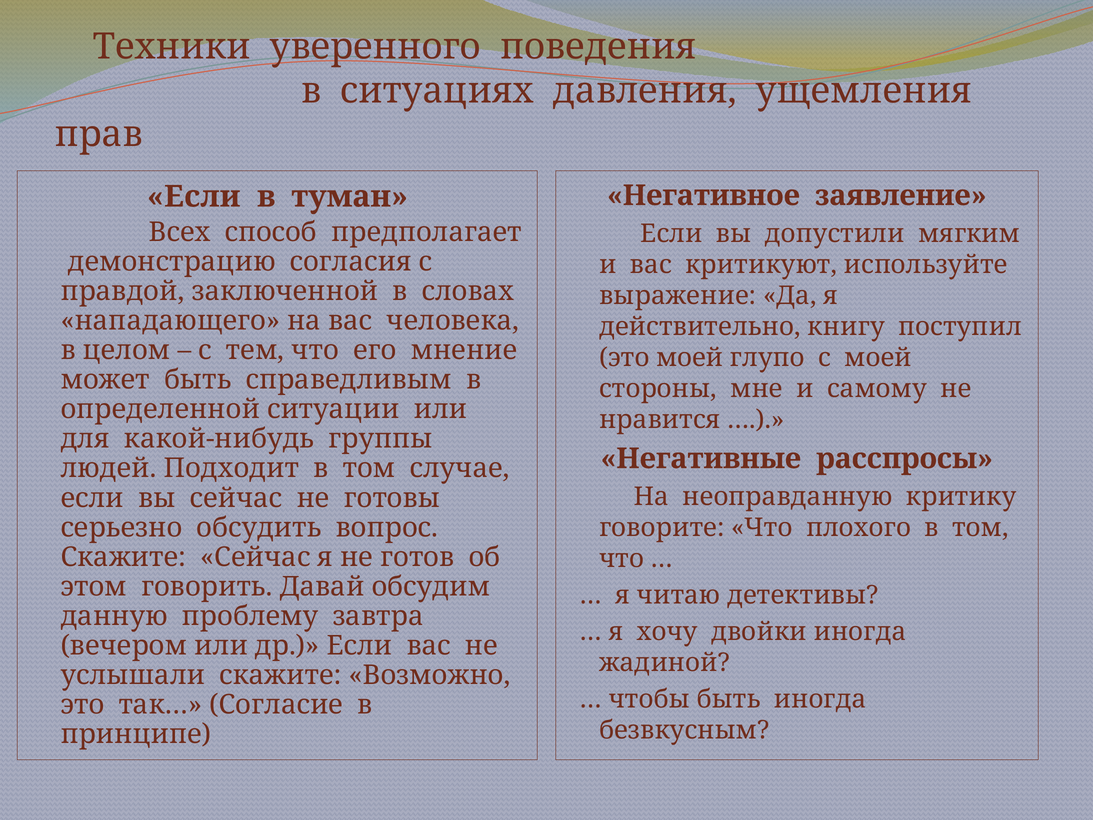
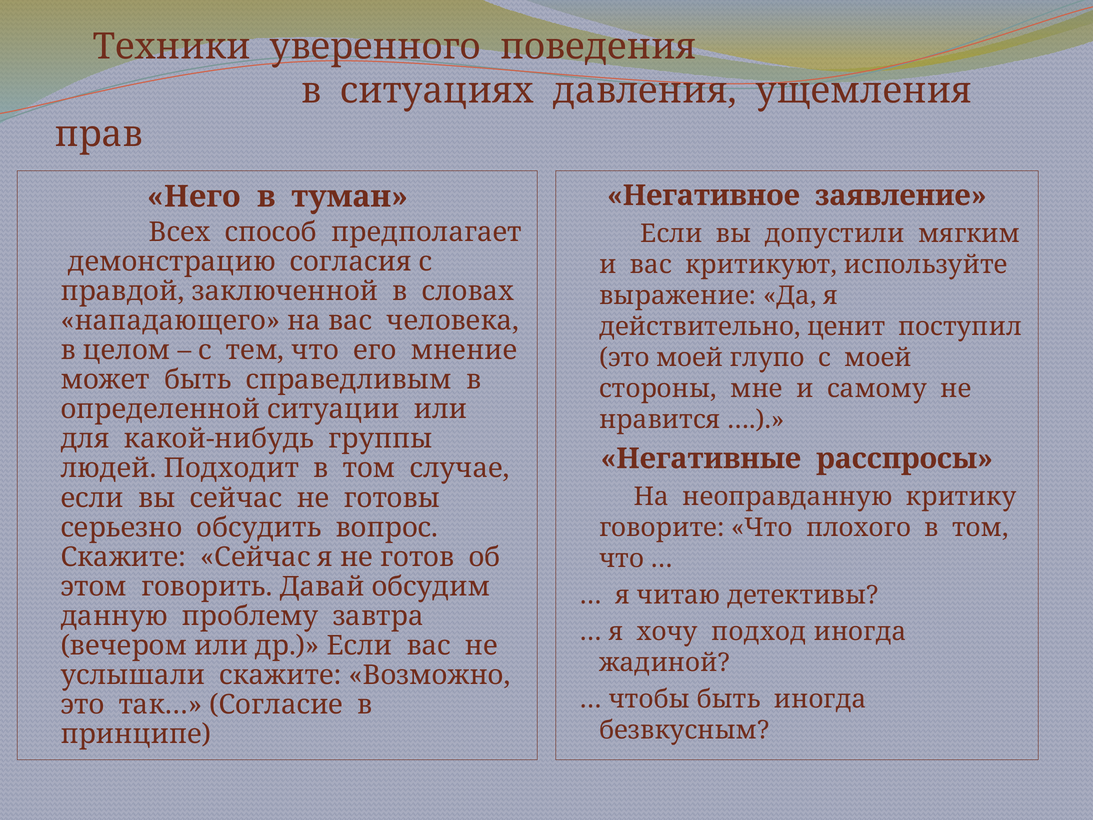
Если at (194, 197): Если -> Него
книгу: книгу -> ценит
двойки: двойки -> подход
